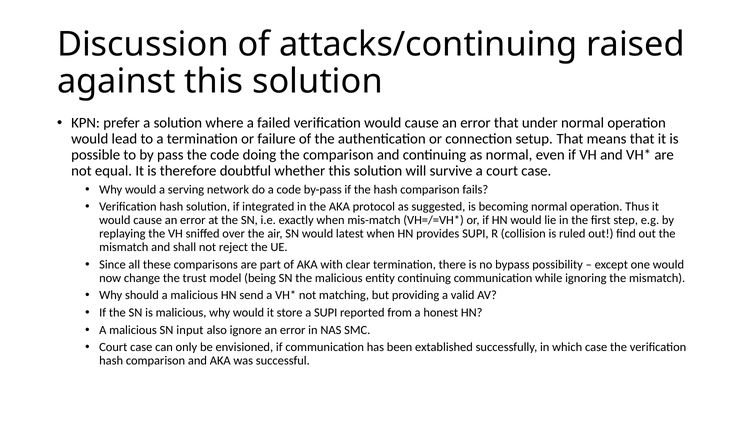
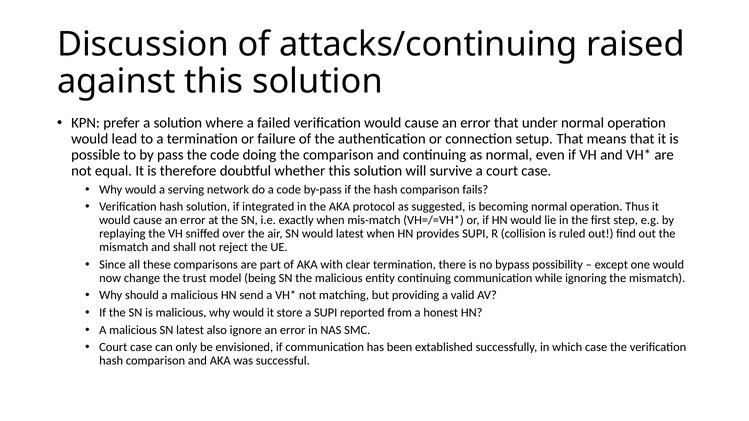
SN input: input -> latest
